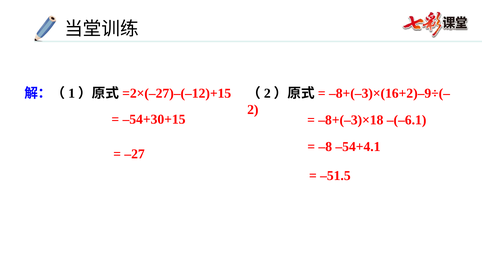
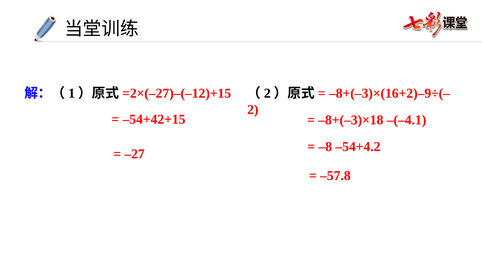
–54+30+15: –54+30+15 -> –54+42+15
–(–6.1: –(–6.1 -> –(–4.1
–54+4.1: –54+4.1 -> –54+4.2
–51.5: –51.5 -> –57.8
